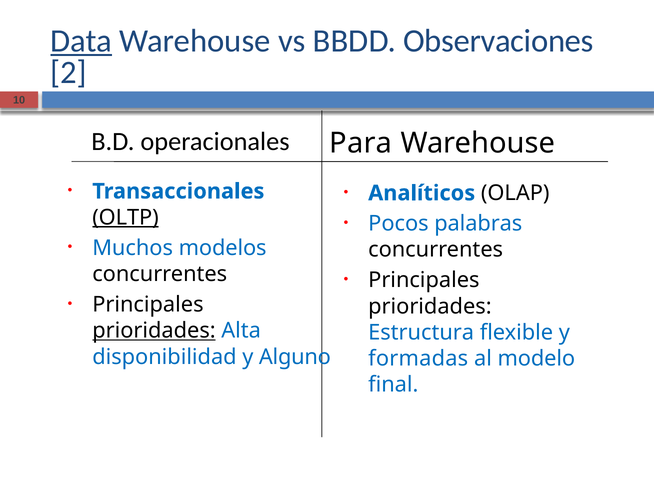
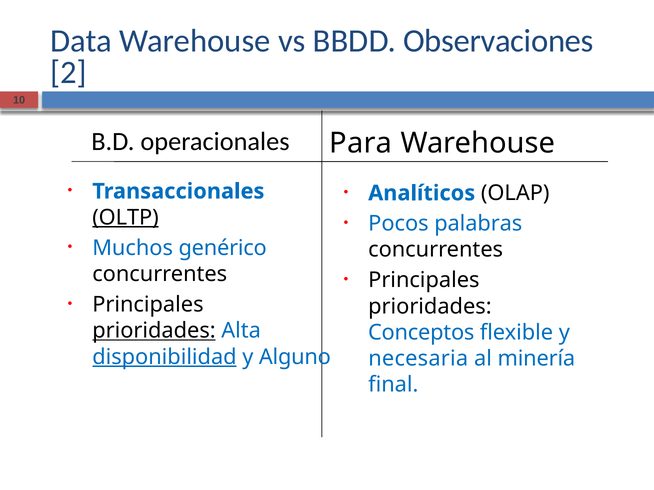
Data underline: present -> none
modelos: modelos -> genérico
Estructura: Estructura -> Conceptos
disponibilidad underline: none -> present
formadas: formadas -> necesaria
modelo: modelo -> minería
